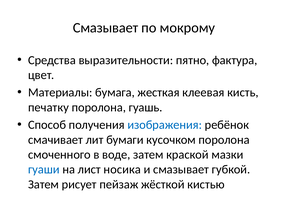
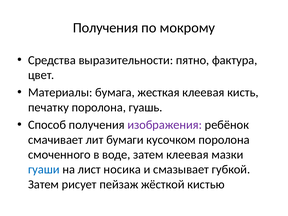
Смазывает at (106, 28): Смазывает -> Получения
изображения colour: blue -> purple
затем краской: краской -> клеевая
